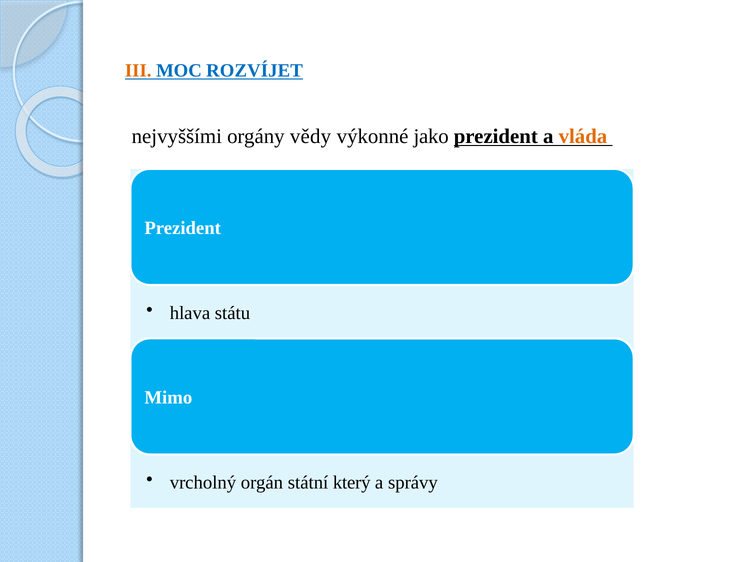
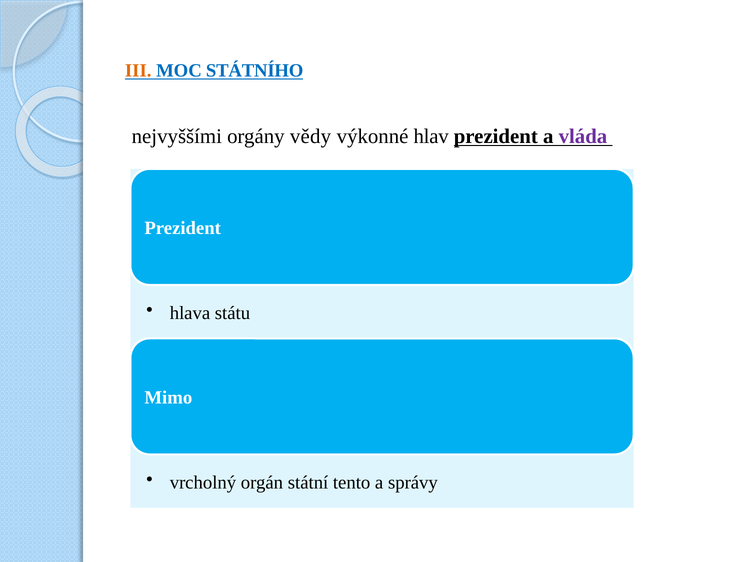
ROZVÍJET: ROZVÍJET -> STÁTNÍHO
jako: jako -> hlav
vláda colour: orange -> purple
který: který -> tento
